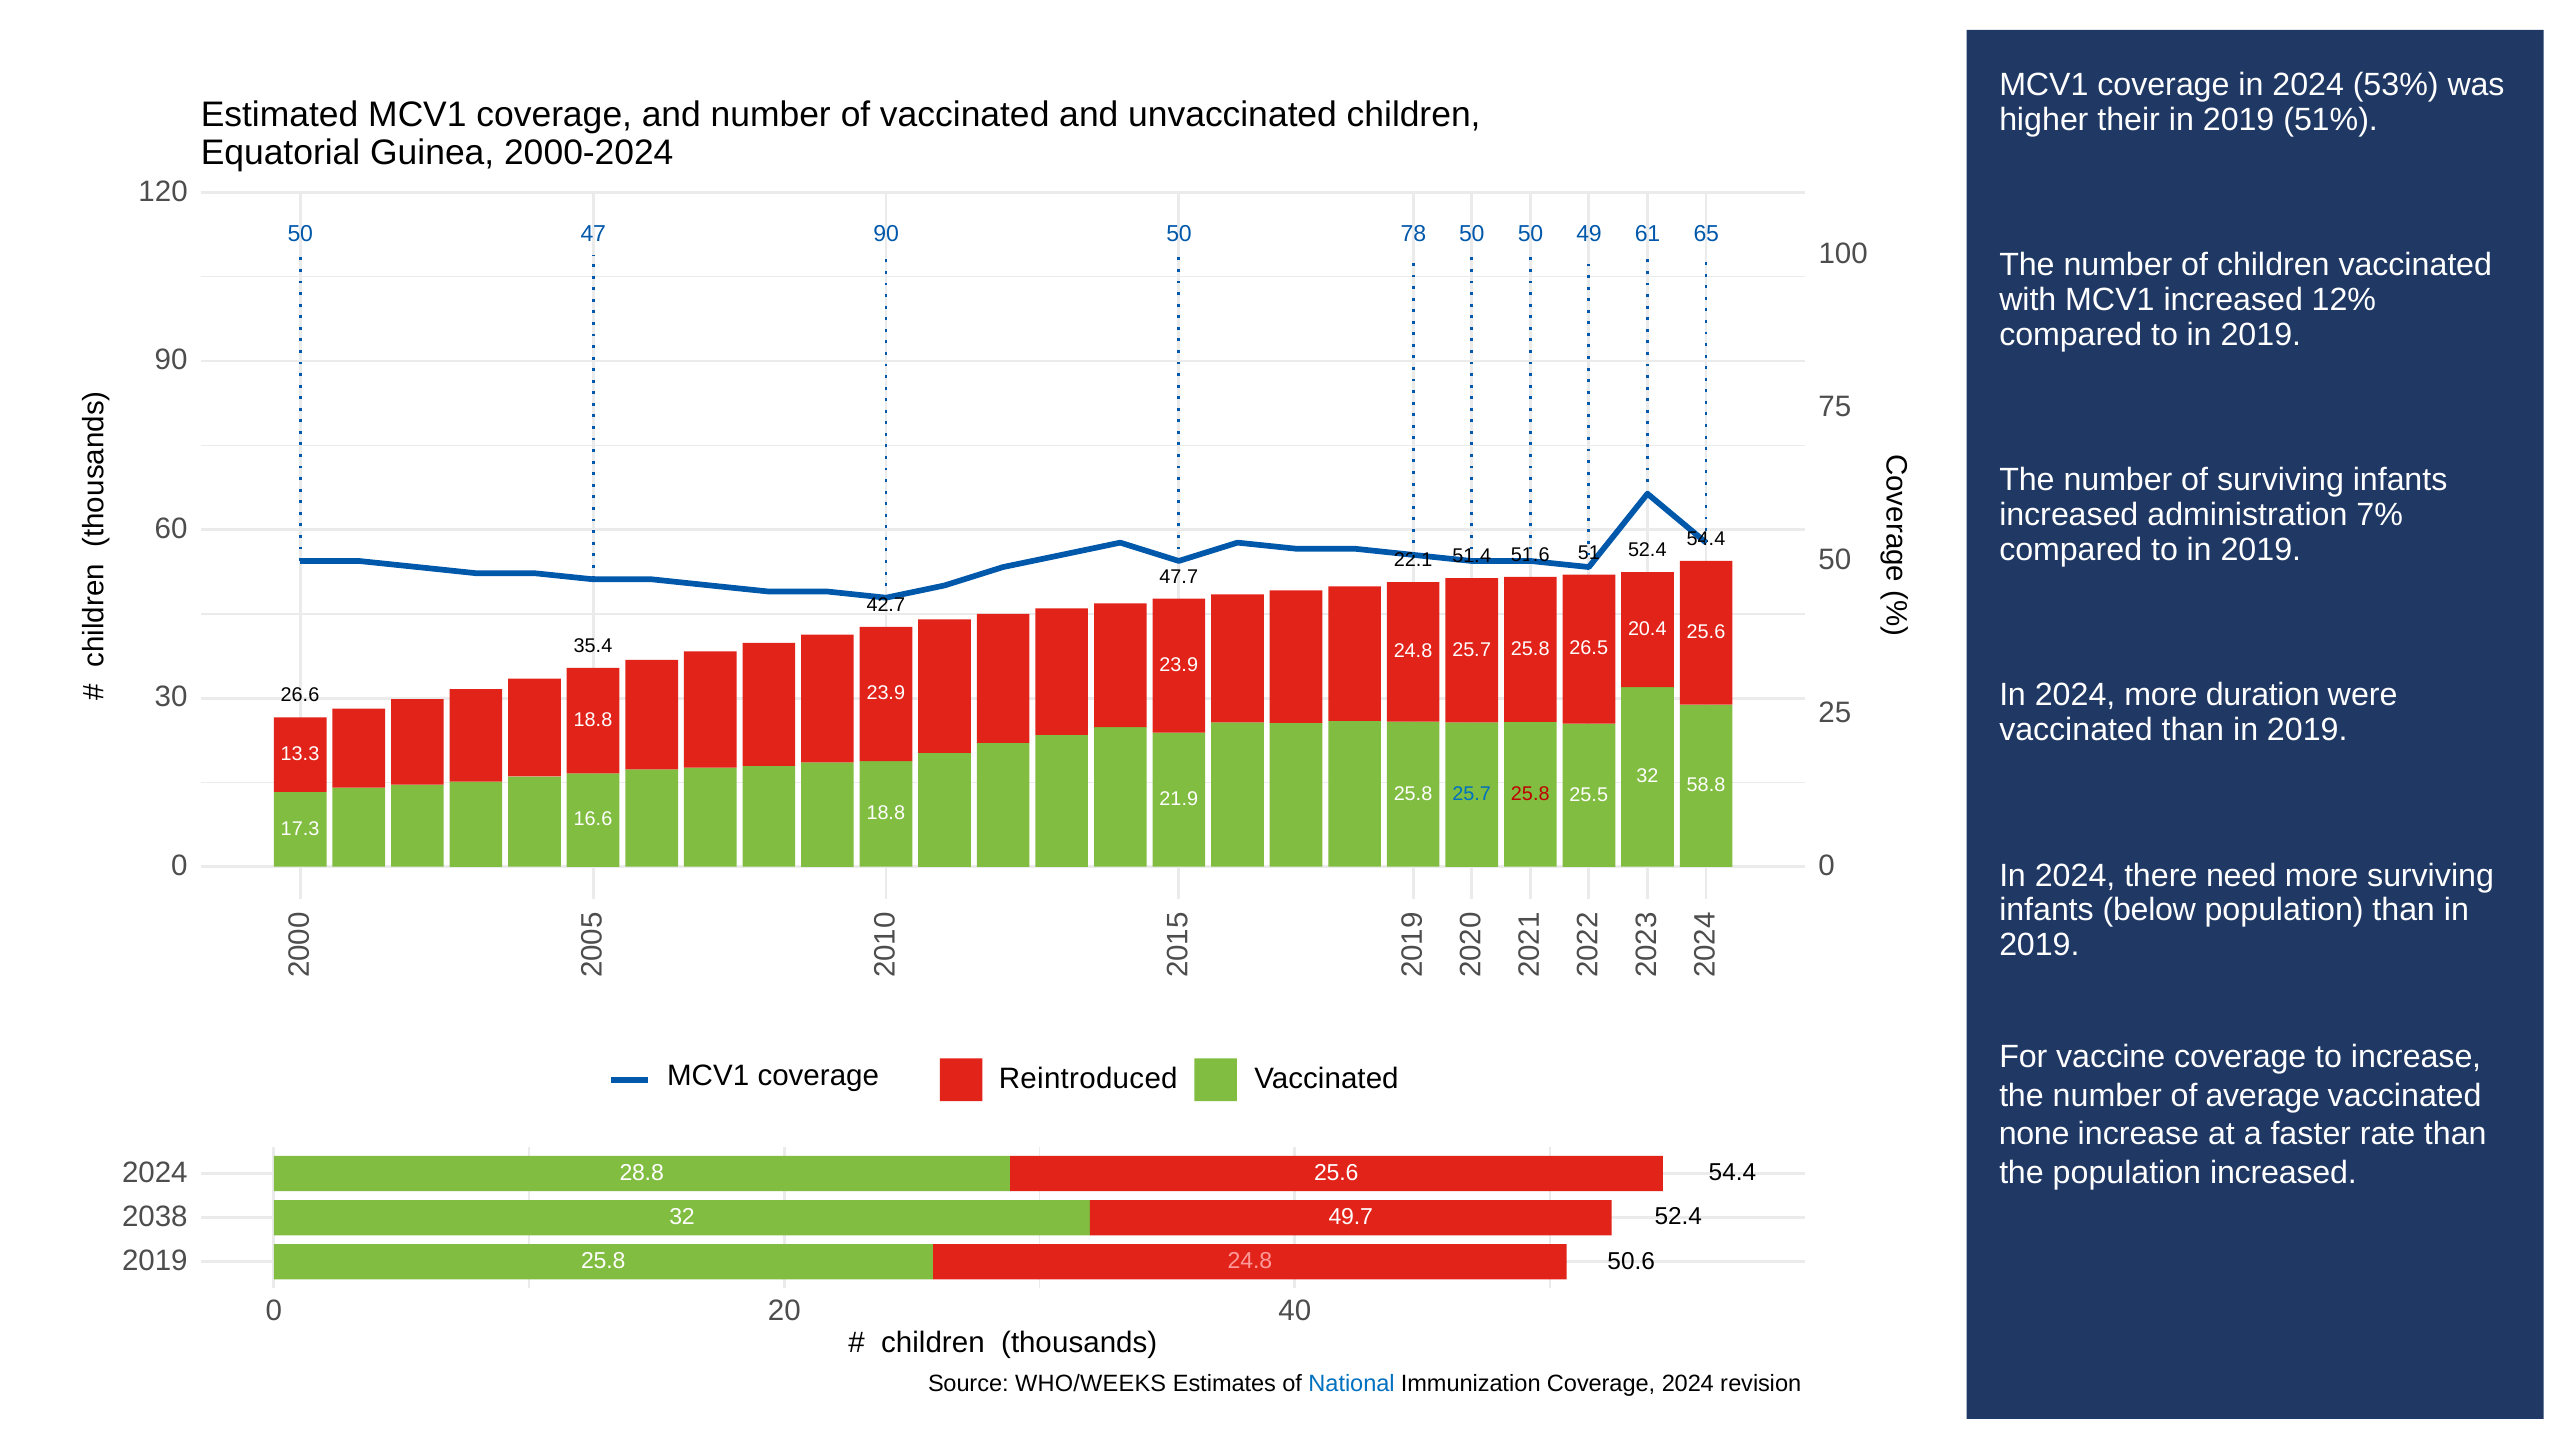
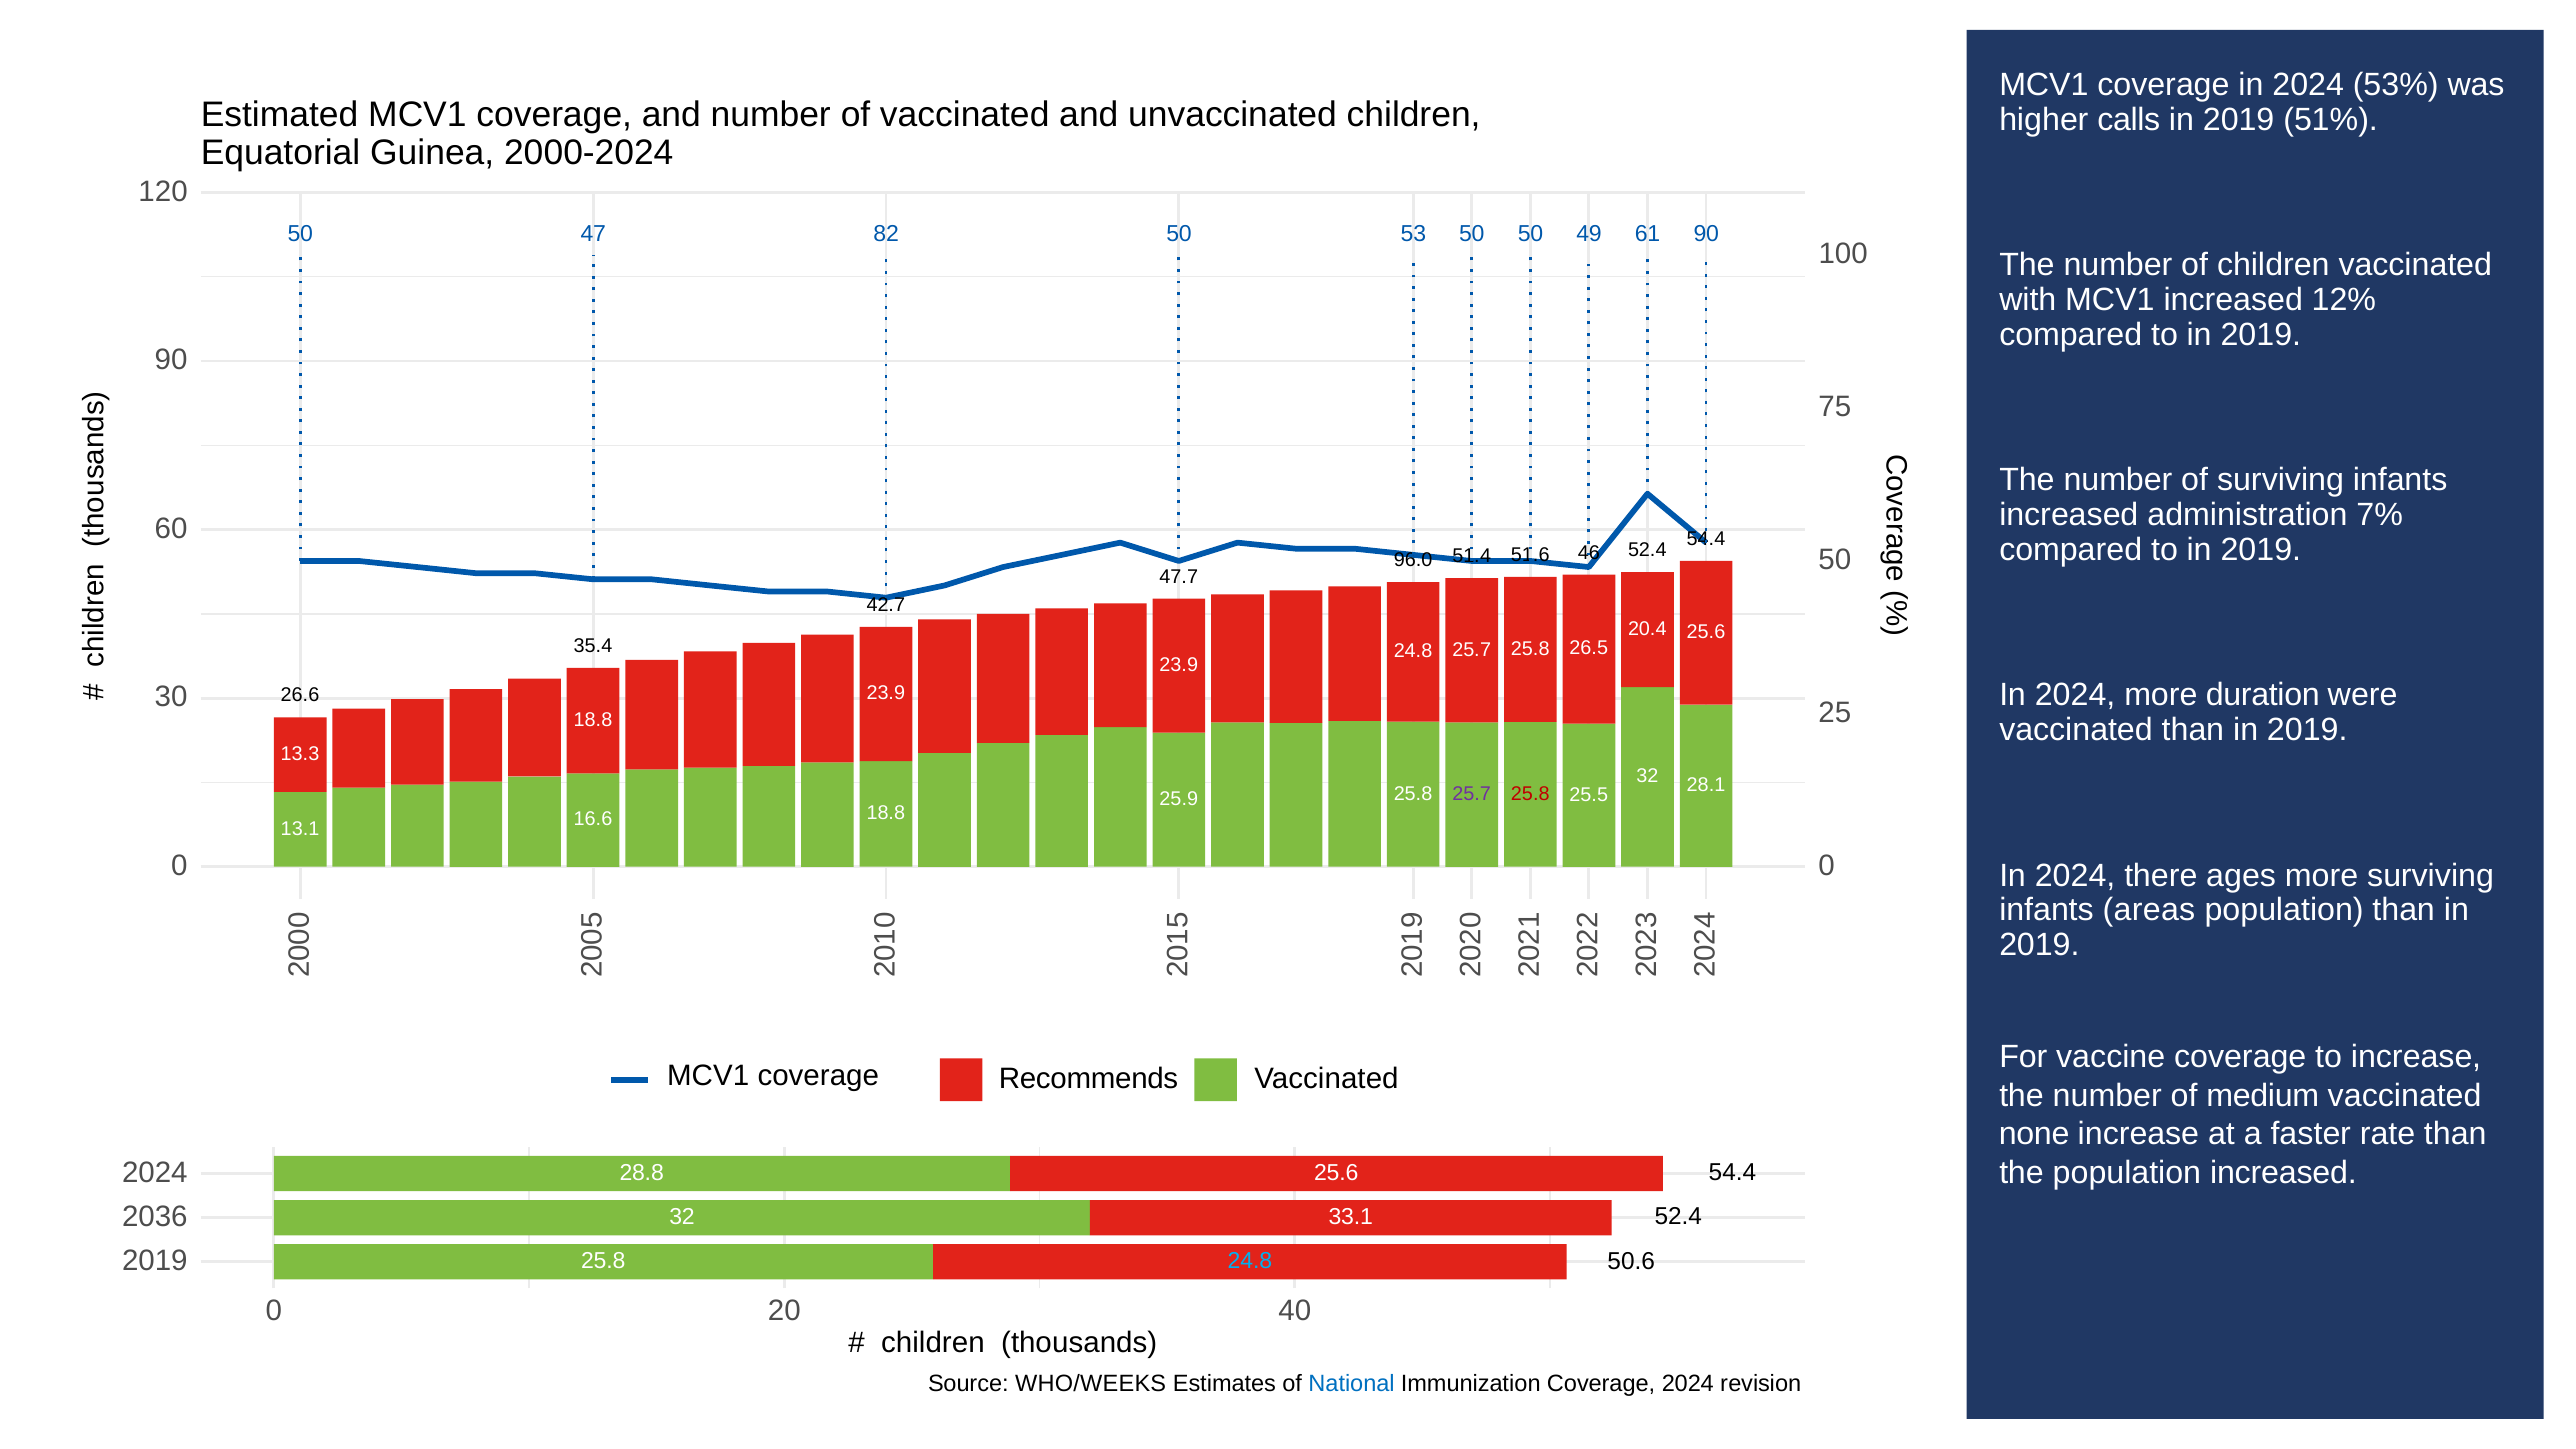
their: their -> calls
47 90: 90 -> 82
78: 78 -> 53
61 65: 65 -> 90
22.1: 22.1 -> 96.0
51: 51 -> 46
58.8: 58.8 -> 28.1
25.7 at (1472, 794) colour: blue -> purple
21.9: 21.9 -> 25.9
17.3: 17.3 -> 13.1
need: need -> ages
below: below -> areas
Reintroduced: Reintroduced -> Recommends
average: average -> medium
2038: 2038 -> 2036
49.7: 49.7 -> 33.1
24.8 at (1250, 1261) colour: pink -> light blue
